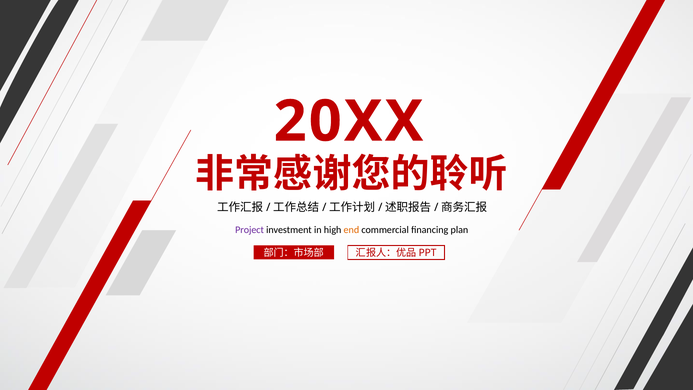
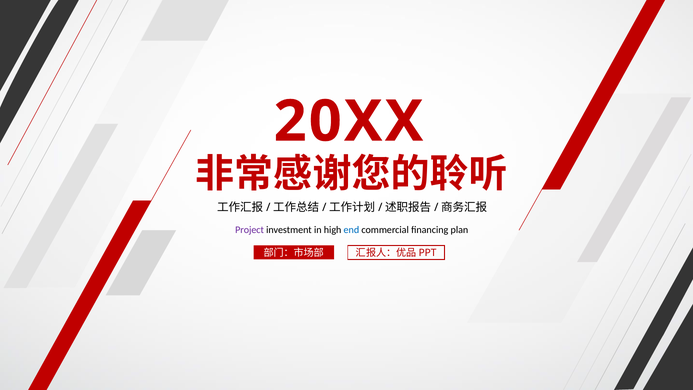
end colour: orange -> blue
